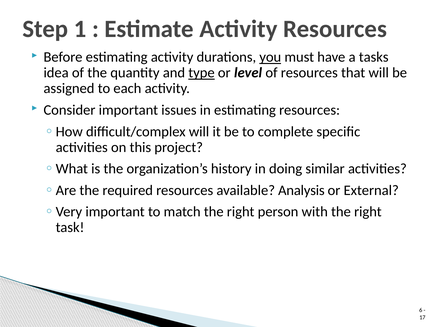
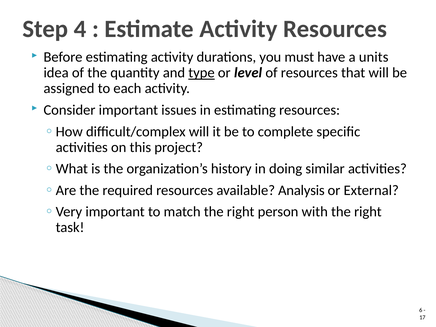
1: 1 -> 4
you underline: present -> none
tasks: tasks -> units
